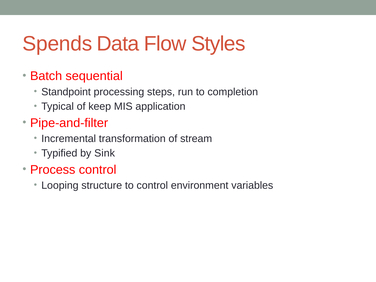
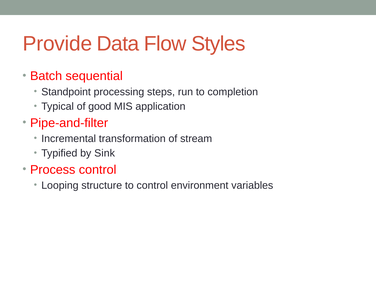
Spends: Spends -> Provide
keep: keep -> good
